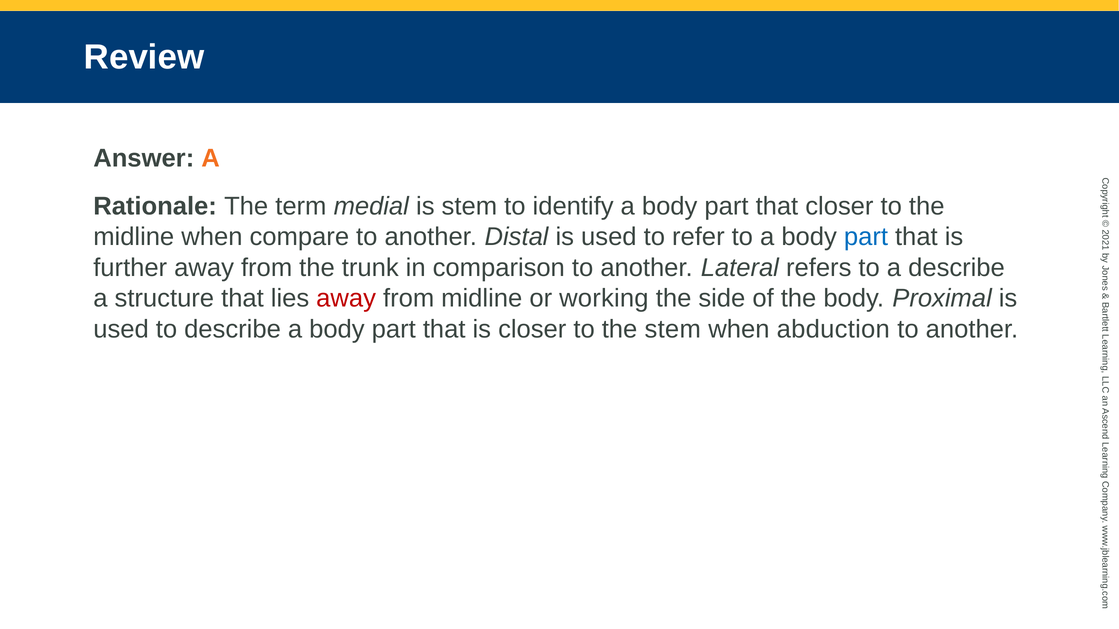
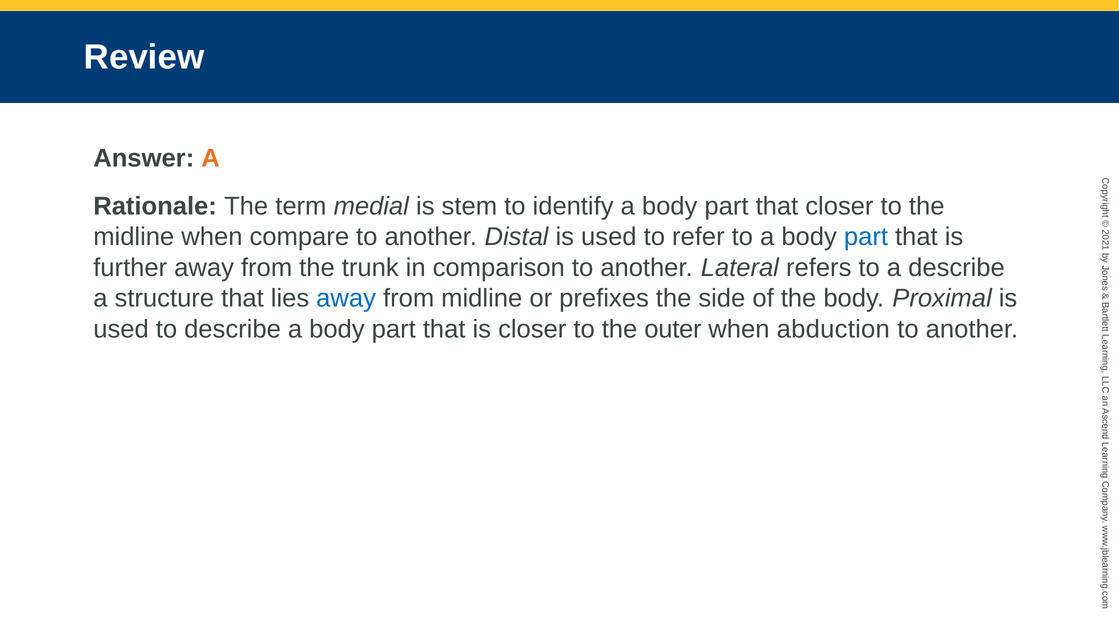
away at (346, 299) colour: red -> blue
working: working -> prefixes
the stem: stem -> outer
